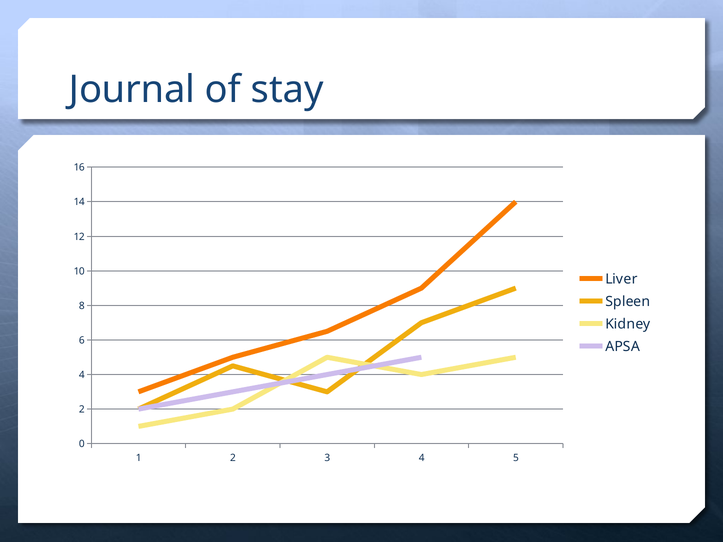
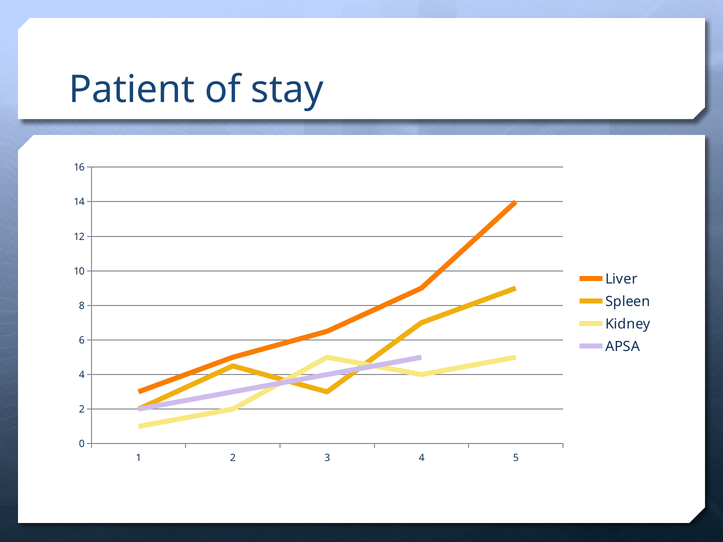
Journal: Journal -> Patient
